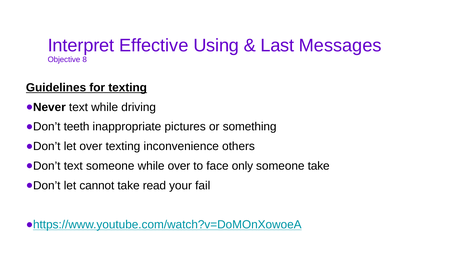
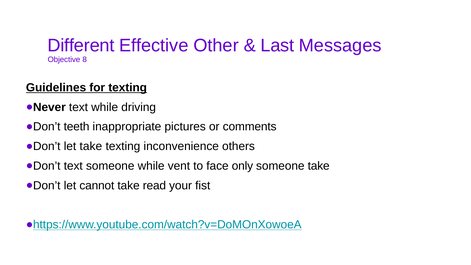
Interpret: Interpret -> Different
Using: Using -> Other
something: something -> comments
let over: over -> take
while over: over -> vent
fail: fail -> fist
